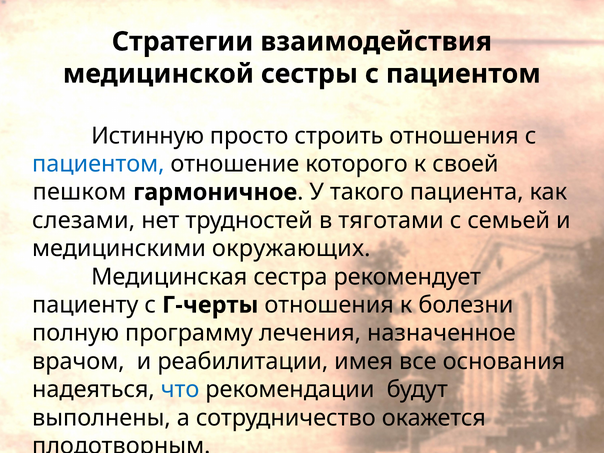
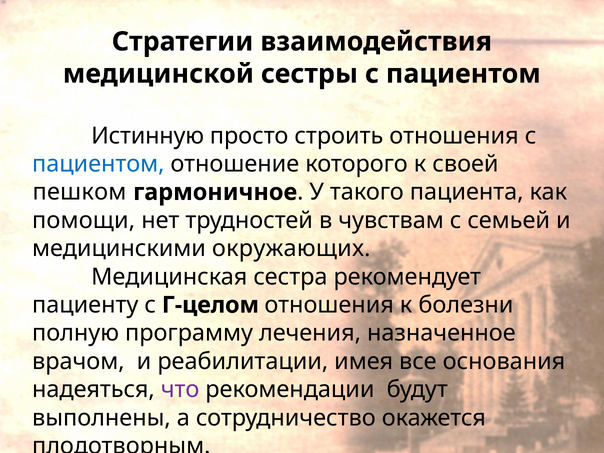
слезами: слезами -> помощи
тяготами: тяготами -> чувствам
Г-черты: Г-черты -> Г-целом
что colour: blue -> purple
